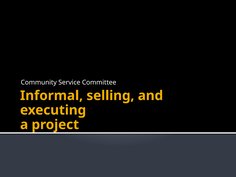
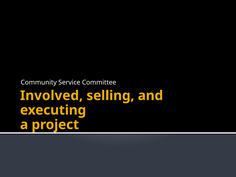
Informal: Informal -> Involved
